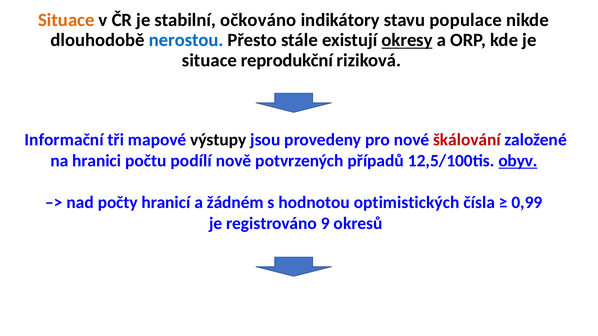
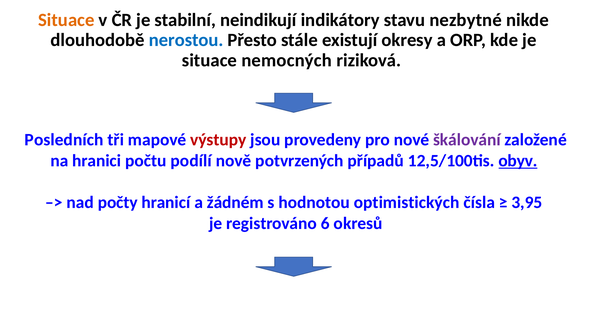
očkováno: očkováno -> neindikují
populace: populace -> nezbytné
okresy underline: present -> none
reprodukční: reprodukční -> nemocných
Informační: Informační -> Posledních
výstupy colour: black -> red
škálování colour: red -> purple
0,99: 0,99 -> 3,95
9: 9 -> 6
